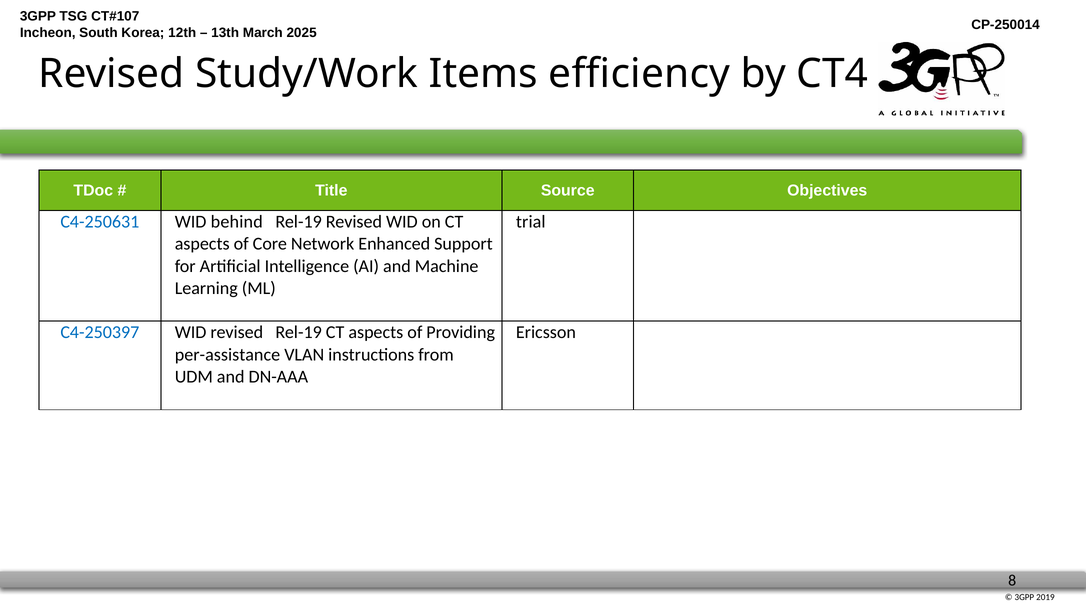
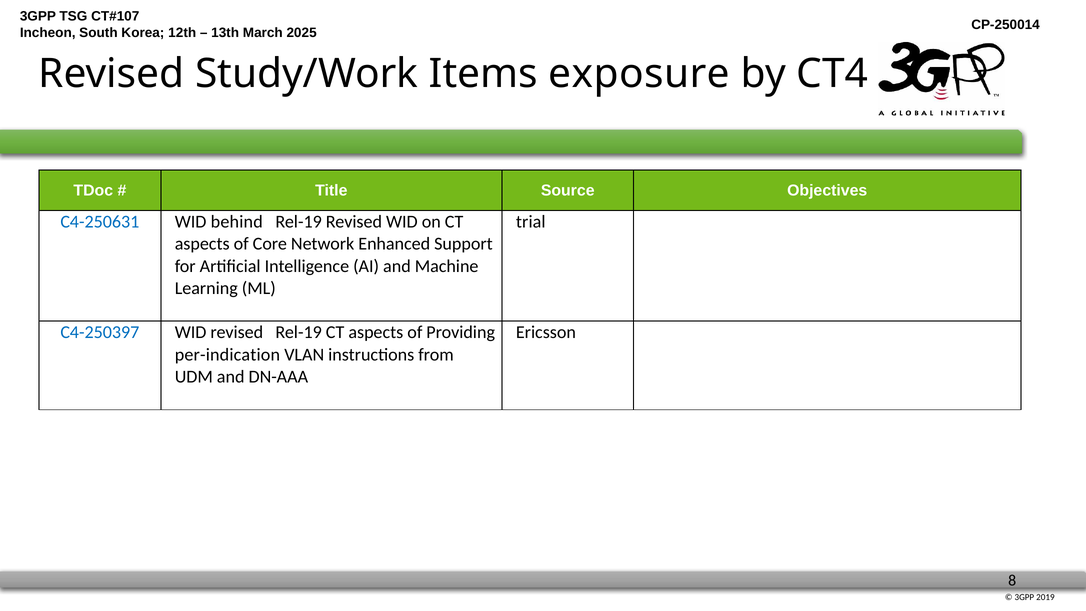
efficiency: efficiency -> exposure
per-assistance: per-assistance -> per-indication
